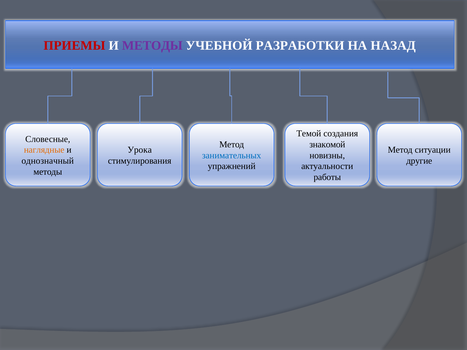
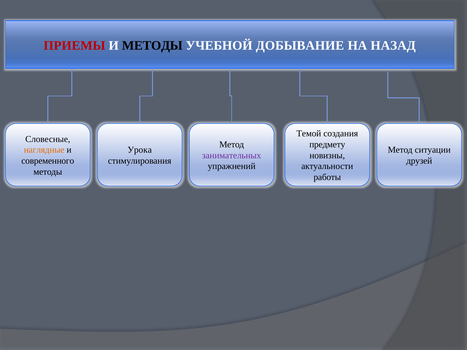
МЕТОДЫ at (152, 45) colour: purple -> black
РАЗРАБОТКИ: РАЗРАБОТКИ -> ДОБЫВАНИЕ
знакомой: знакомой -> предмету
занимательных colour: blue -> purple
однозначный: однозначный -> современного
другие: другие -> друзей
